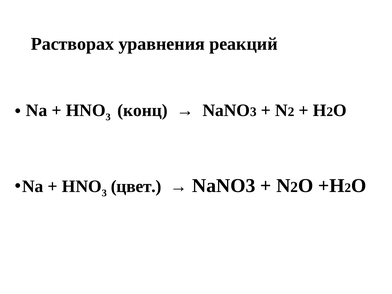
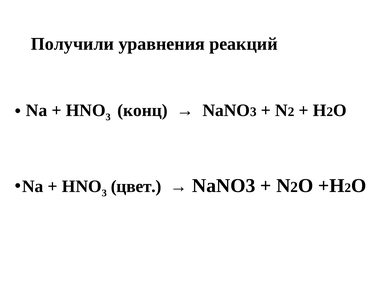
Растворах: Растворах -> Получили
